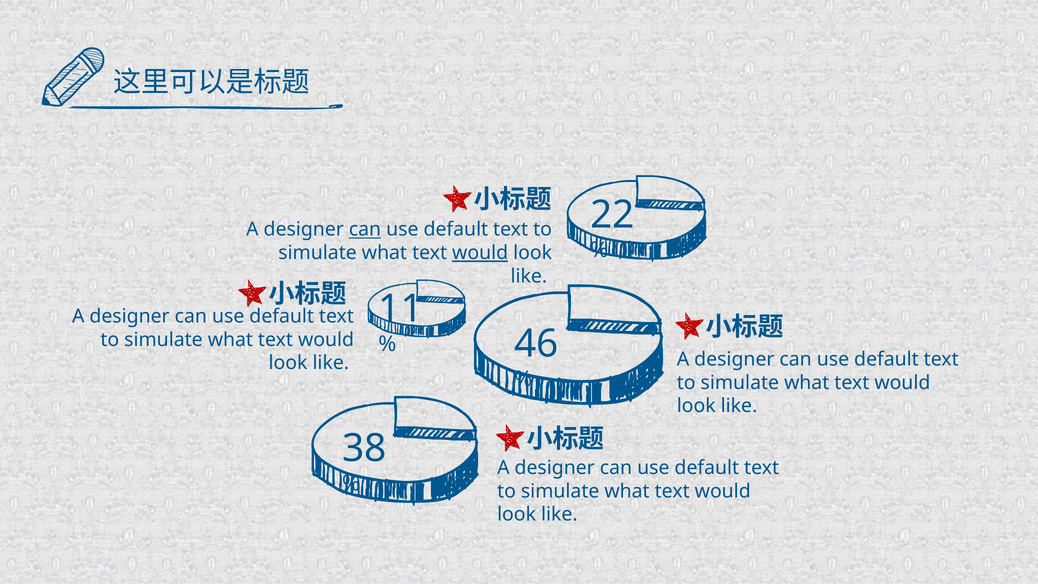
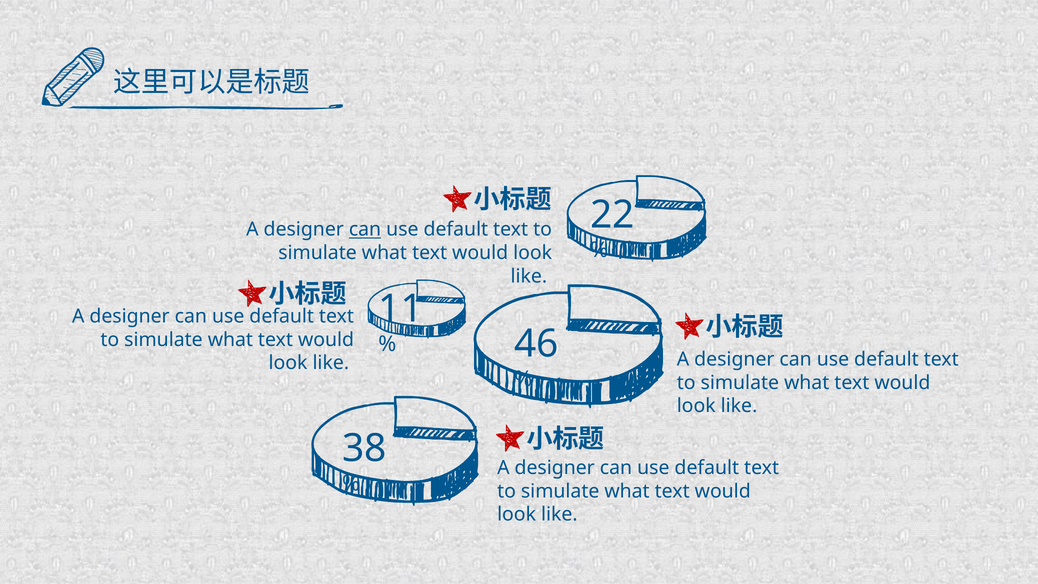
would at (480, 253) underline: present -> none
